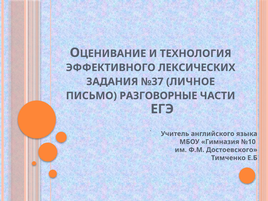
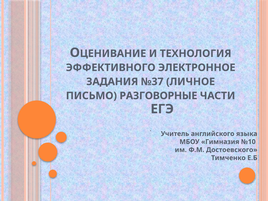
ЛЕКСИЧЕСКИХ: ЛЕКСИЧЕСКИХ -> ЭЛЕКТРОННОЕ
